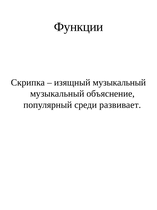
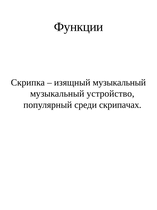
объяснение: объяснение -> устройство
развивает: развивает -> скрипачах
